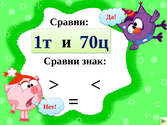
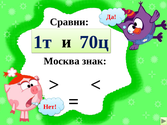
Сравни at (62, 61): Сравни -> Москва
